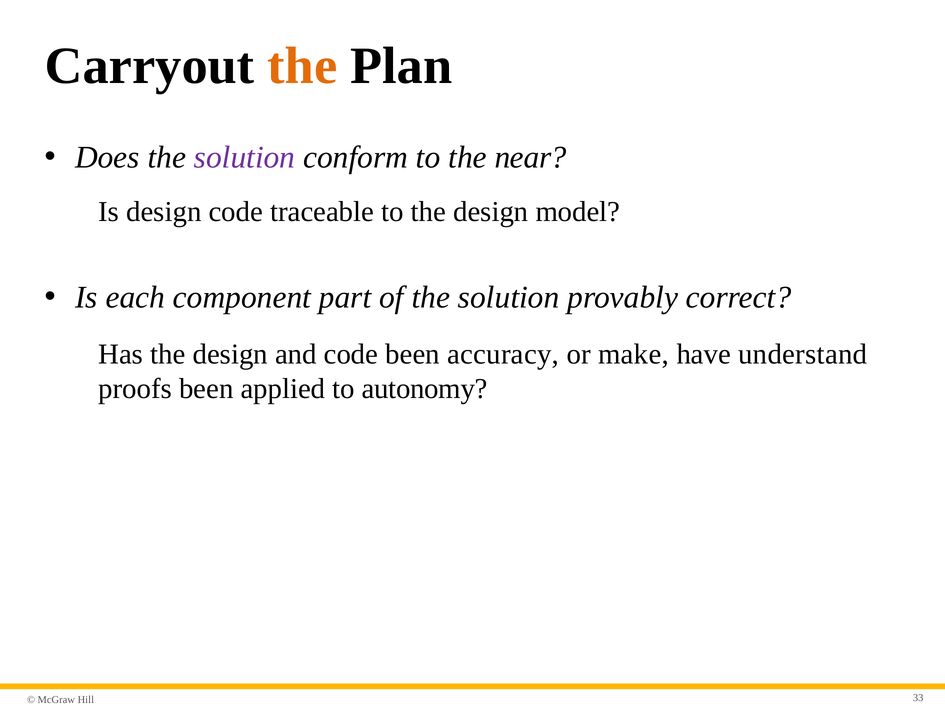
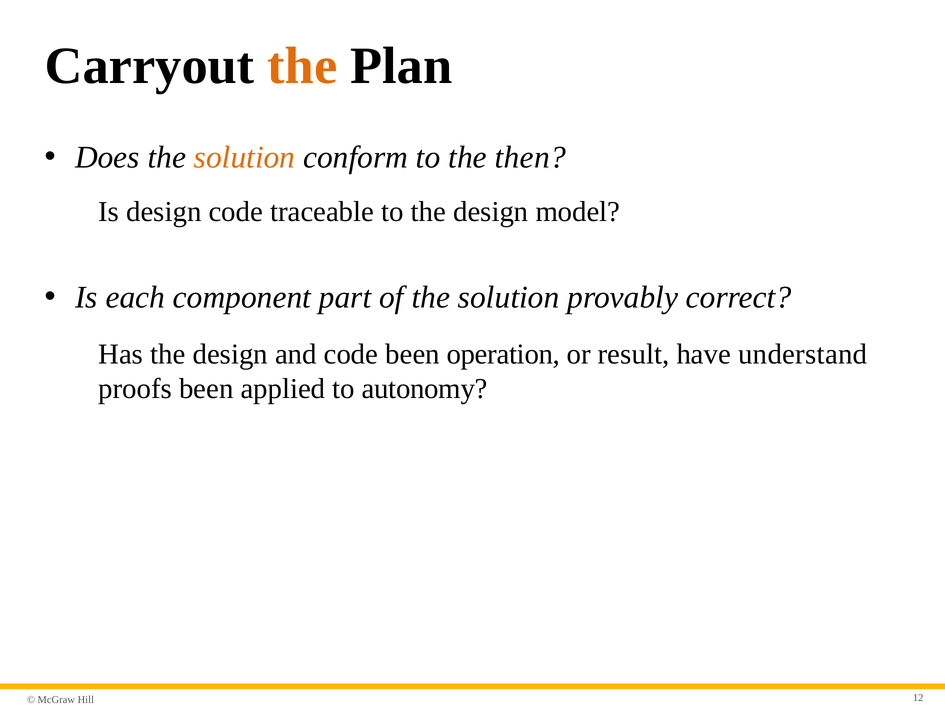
solution at (245, 158) colour: purple -> orange
near: near -> then
accuracy: accuracy -> operation
make: make -> result
33: 33 -> 12
